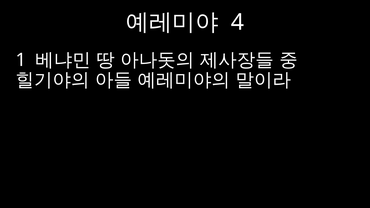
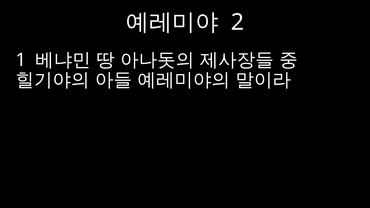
4: 4 -> 2
